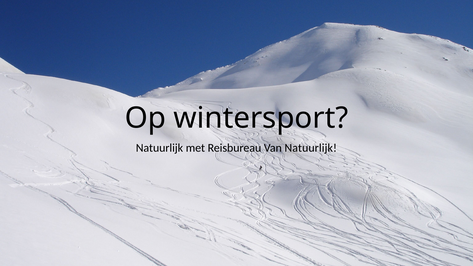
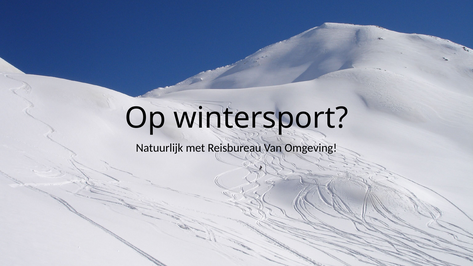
Van Natuurlijk: Natuurlijk -> Omgeving
